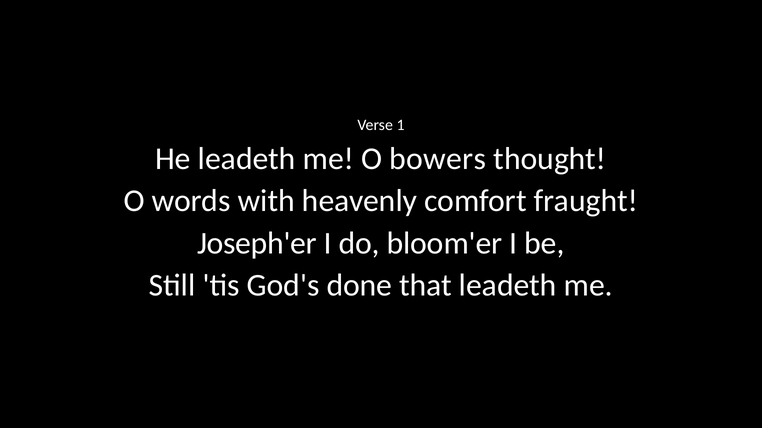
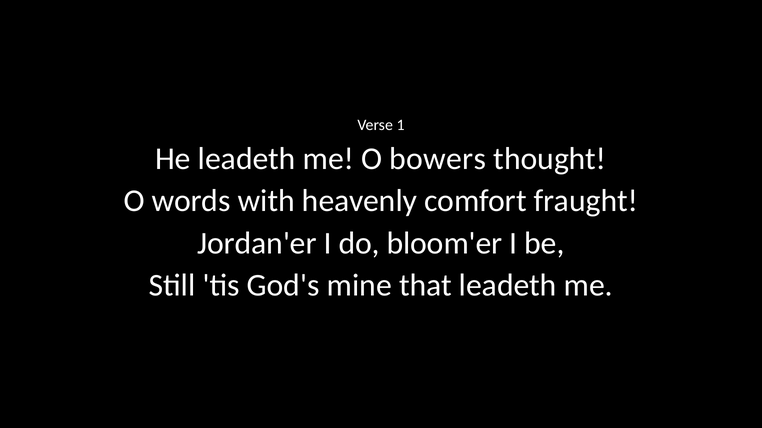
Joseph'er: Joseph'er -> Jordan'er
done: done -> mine
